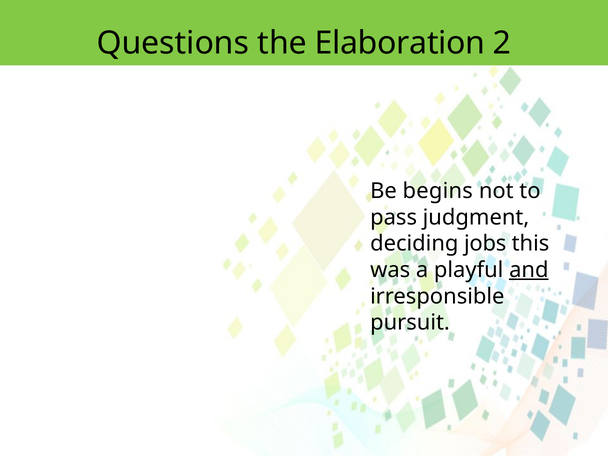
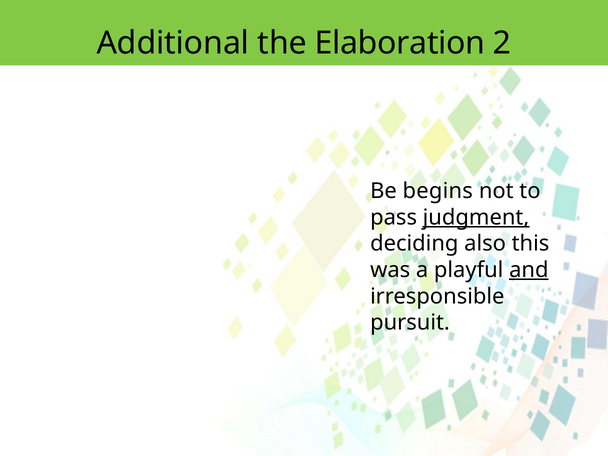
Questions: Questions -> Additional
judgment underline: none -> present
jobs: jobs -> also
